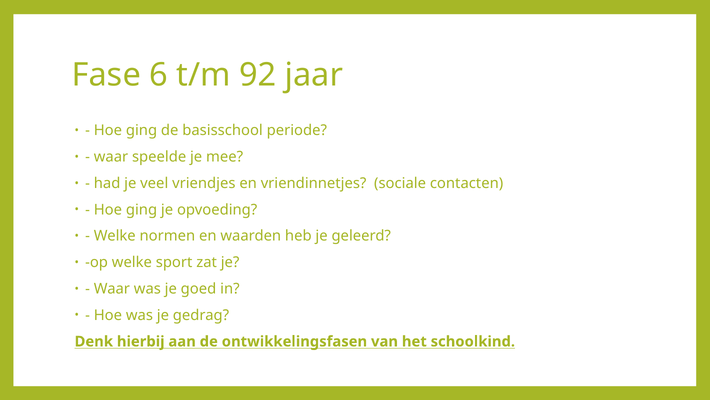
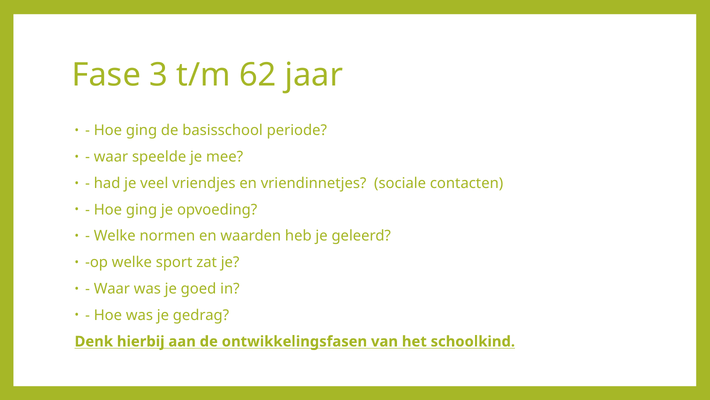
6: 6 -> 3
92: 92 -> 62
